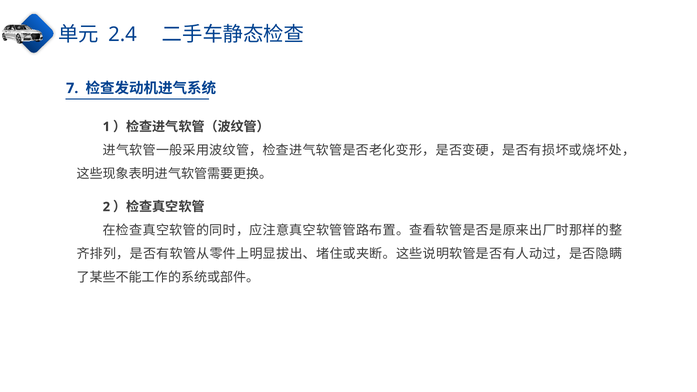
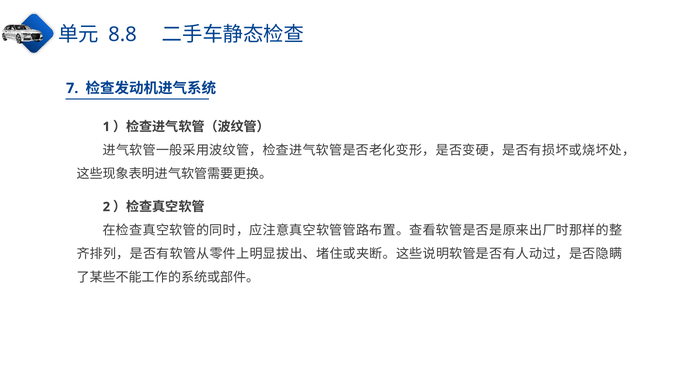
2.4: 2.4 -> 8.8
